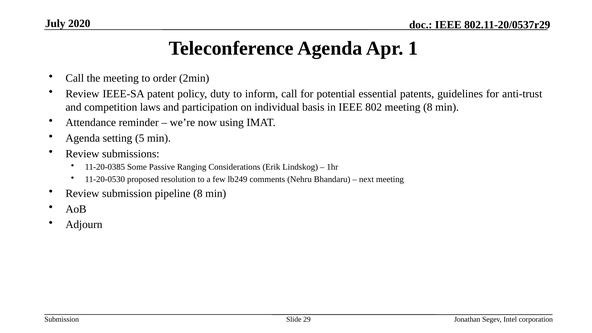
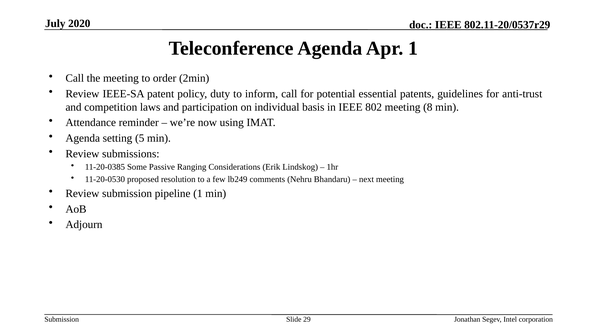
pipeline 8: 8 -> 1
